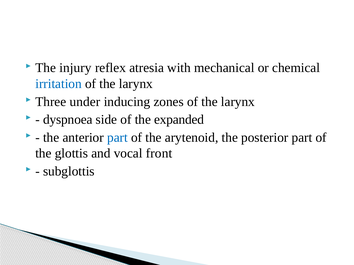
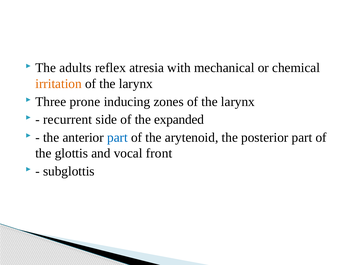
injury: injury -> adults
irritation colour: blue -> orange
under: under -> prone
dyspnoea: dyspnoea -> recurrent
